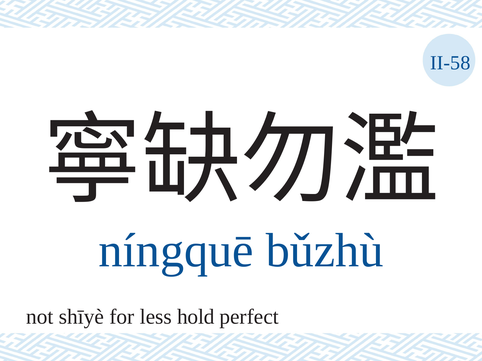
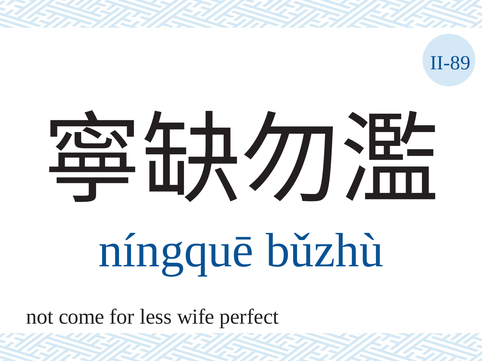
II-58: II-58 -> II-89
shīyè: shīyè -> come
hold: hold -> wife
